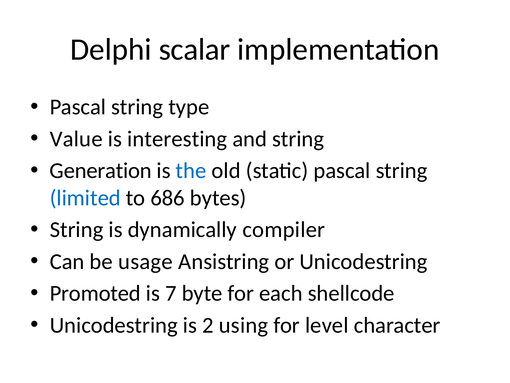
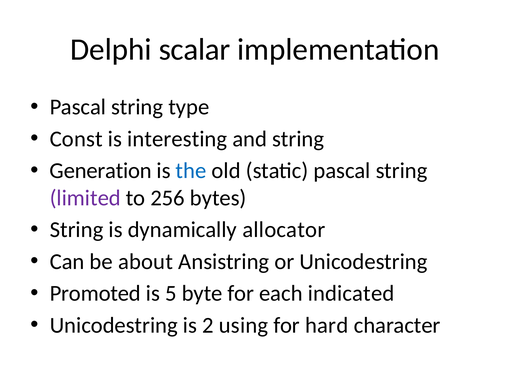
Value: Value -> Const
limited colour: blue -> purple
686: 686 -> 256
compiler: compiler -> allocator
usage: usage -> about
7: 7 -> 5
shellcode: shellcode -> indicated
level: level -> hard
